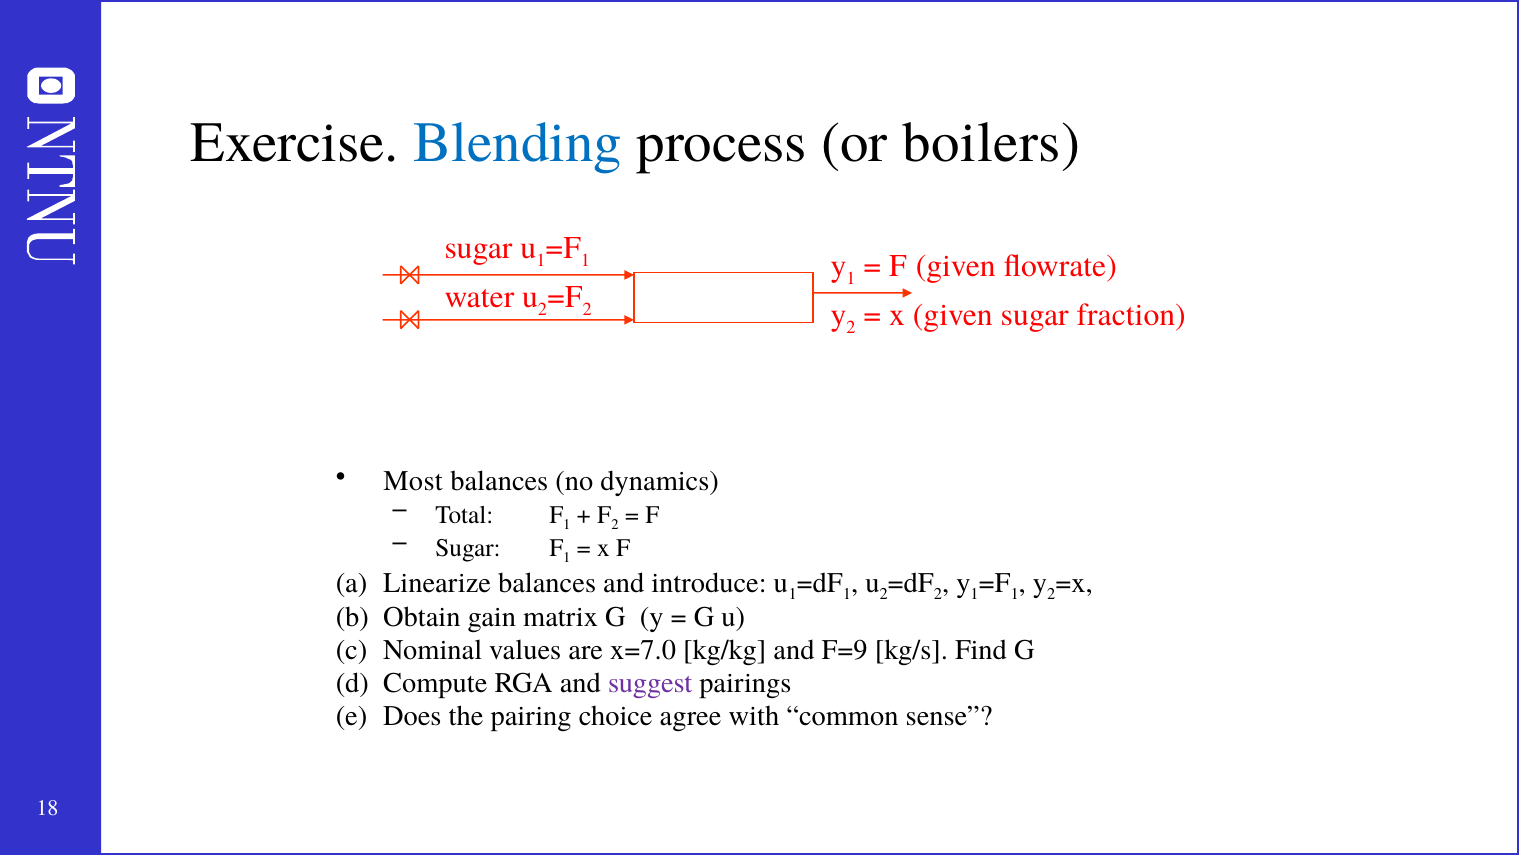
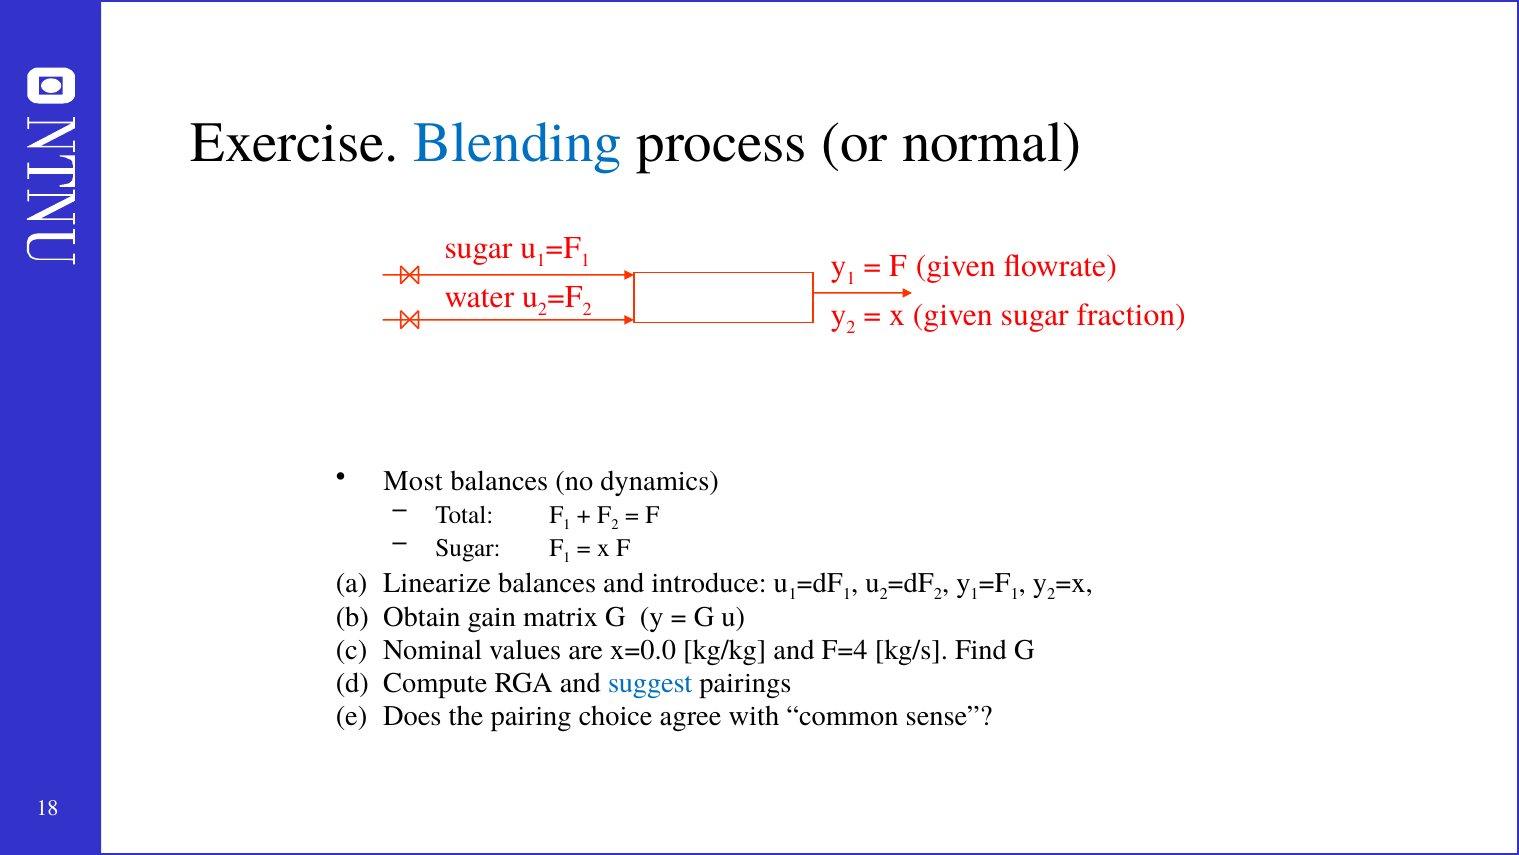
boilers: boilers -> normal
x=7.0: x=7.0 -> x=0.0
F=9: F=9 -> F=4
suggest colour: purple -> blue
